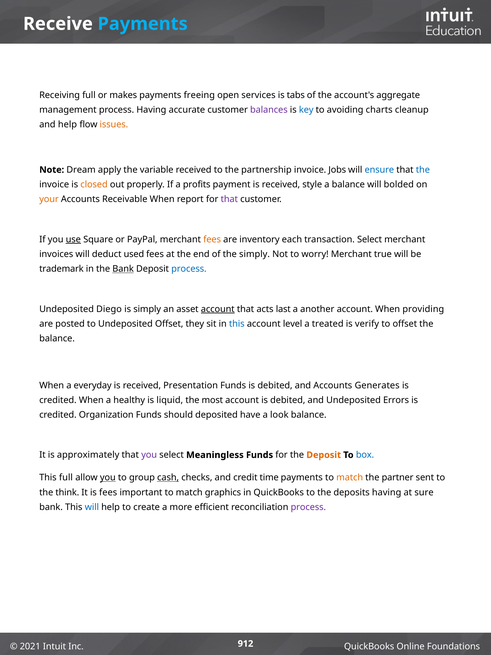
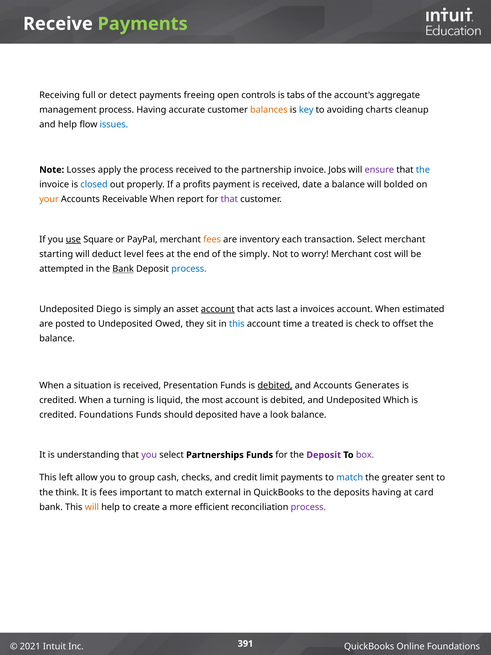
Payments at (143, 24) colour: light blue -> light green
makes: makes -> detect
services: services -> controls
balances colour: purple -> orange
issues colour: orange -> blue
Dream: Dream -> Losses
the variable: variable -> process
ensure colour: blue -> purple
closed colour: orange -> blue
style: style -> date
invoices: invoices -> starting
used: used -> level
true: true -> cost
trademark: trademark -> attempted
another: another -> invoices
providing: providing -> estimated
Undeposited Offset: Offset -> Owed
level: level -> time
verify: verify -> check
everyday: everyday -> situation
debited at (275, 385) underline: none -> present
healthy: healthy -> turning
Errors: Errors -> Which
credited Organization: Organization -> Foundations
approximately: approximately -> understanding
Meaningless: Meaningless -> Partnerships
Deposit at (324, 455) colour: orange -> purple
box colour: blue -> purple
This full: full -> left
you at (108, 477) underline: present -> none
cash underline: present -> none
time: time -> limit
match at (350, 477) colour: orange -> blue
partner: partner -> greater
graphics: graphics -> external
sure: sure -> card
will at (92, 507) colour: blue -> orange
912: 912 -> 391
